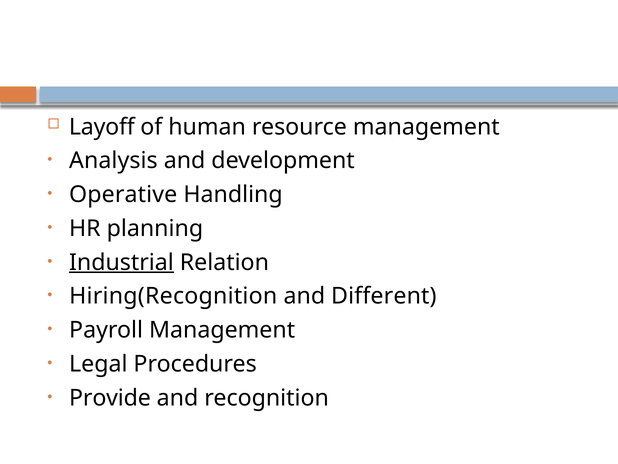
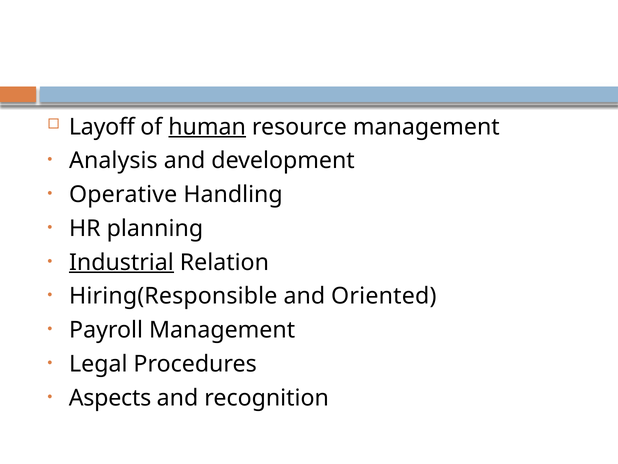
human underline: none -> present
Hiring(Recognition: Hiring(Recognition -> Hiring(Responsible
Different: Different -> Oriented
Provide: Provide -> Aspects
